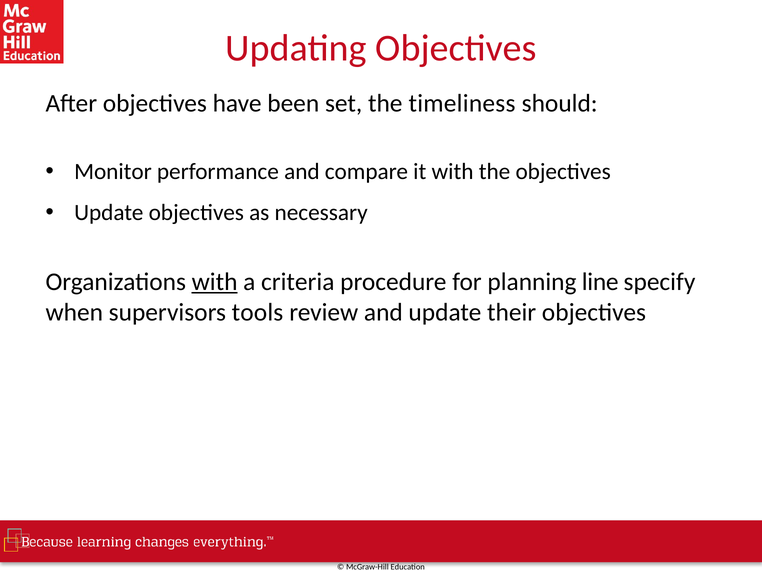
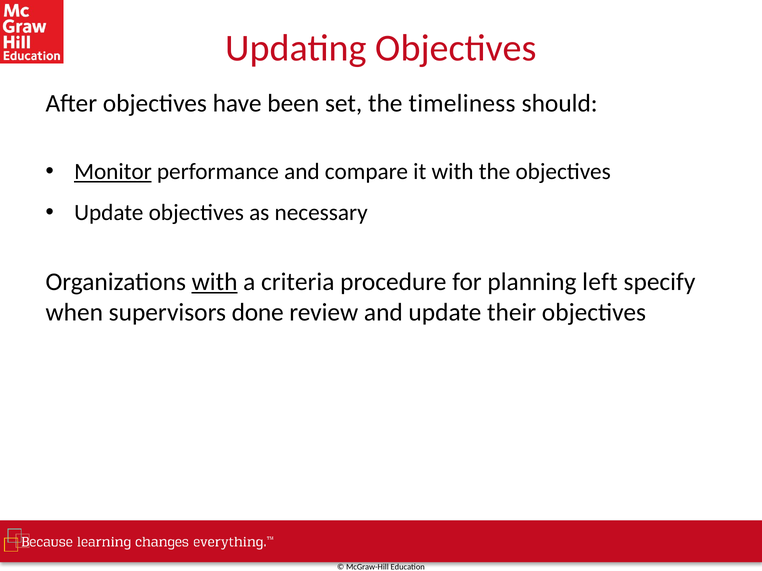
Monitor underline: none -> present
line: line -> left
tools: tools -> done
